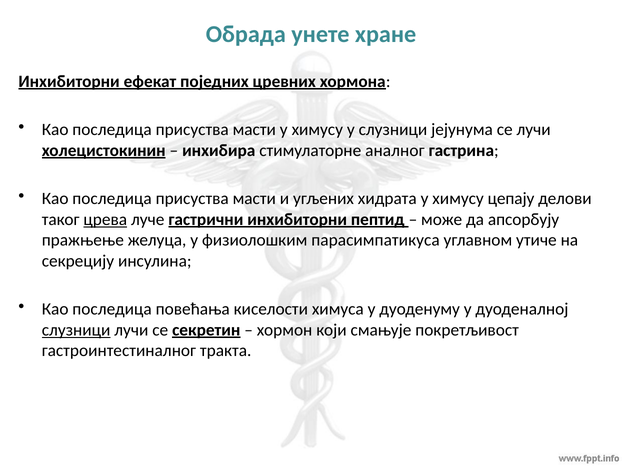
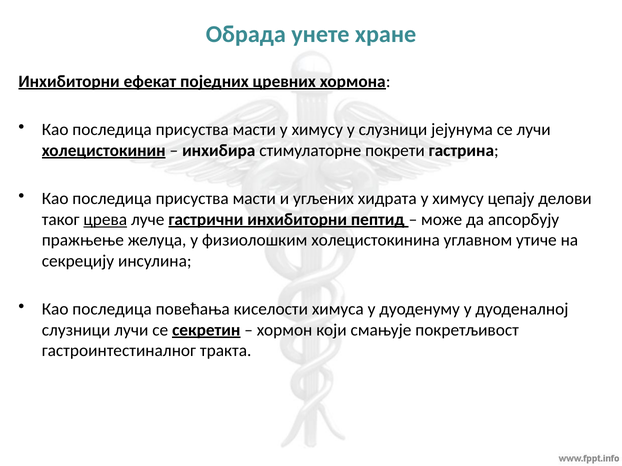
аналног: аналног -> покрети
парасимпатикуса: парасимпатикуса -> холецистокинина
слузници at (76, 330) underline: present -> none
